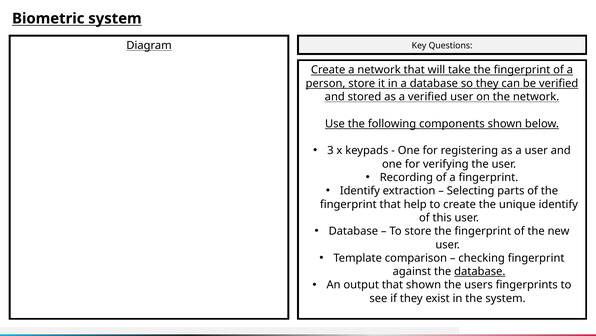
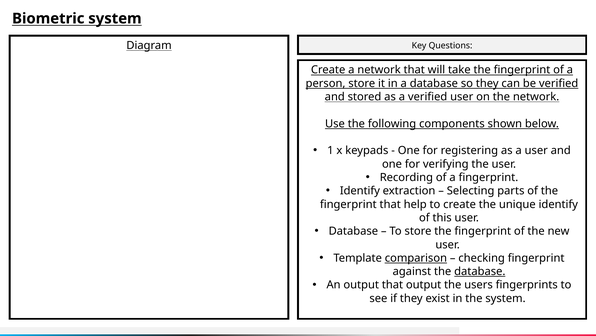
3: 3 -> 1
comparison underline: none -> present
that shown: shown -> output
